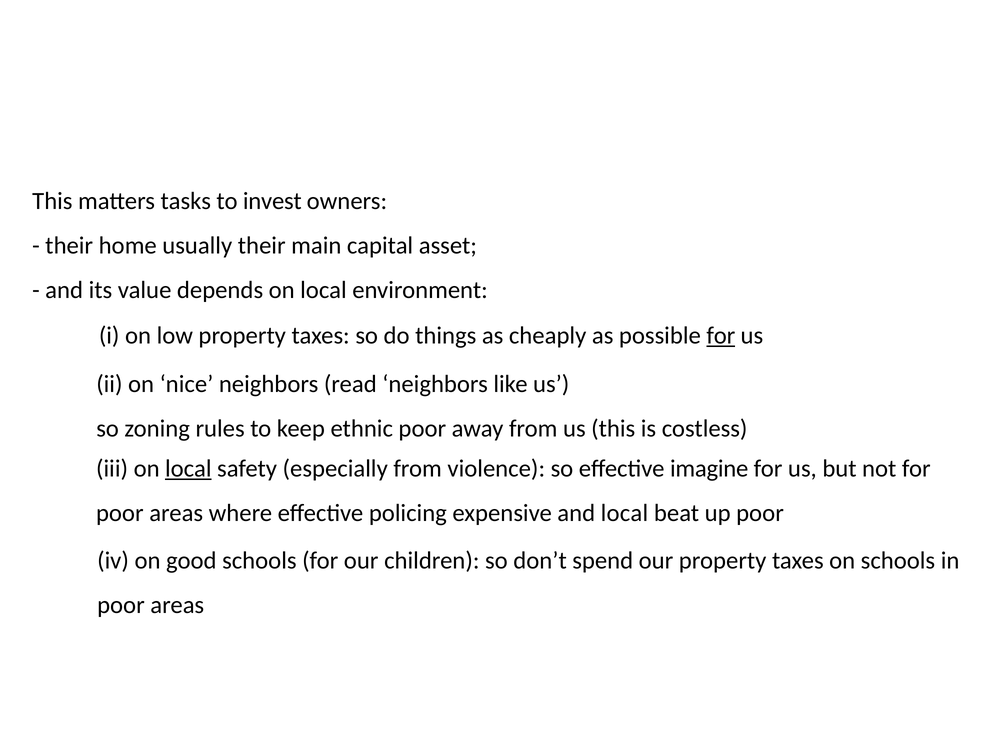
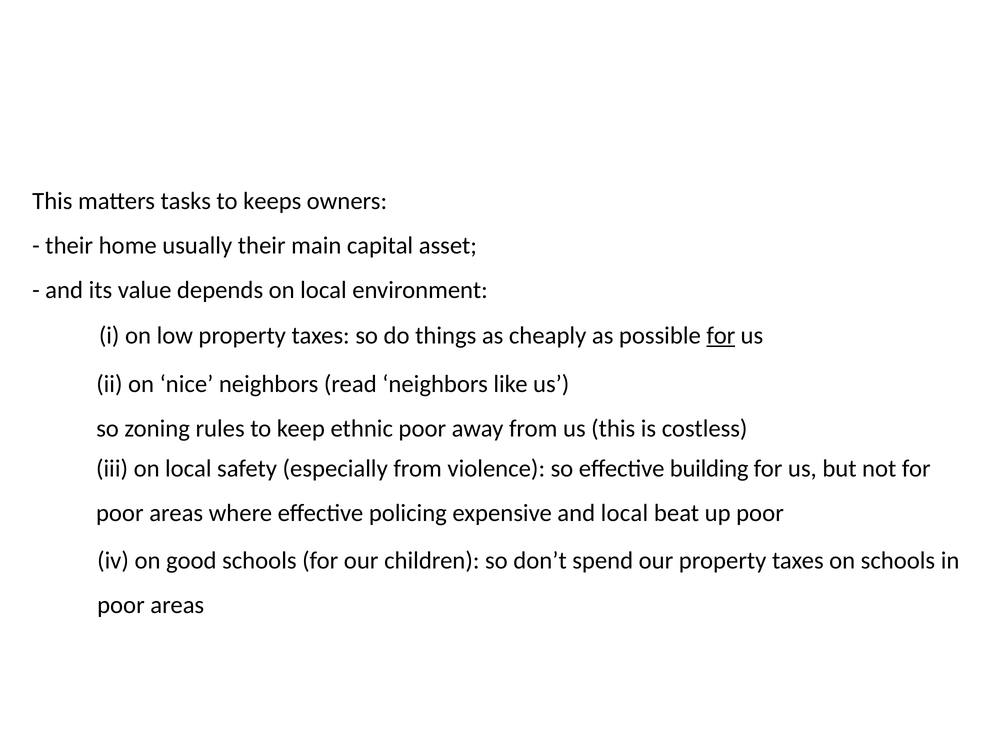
invest: invest -> keeps
local at (188, 468) underline: present -> none
imagine: imagine -> building
